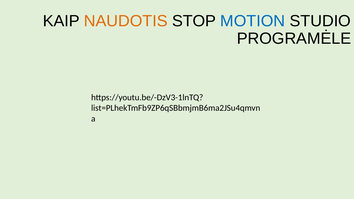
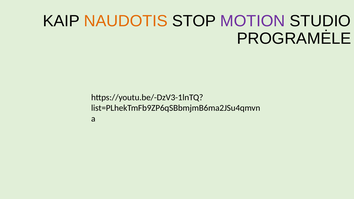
MOTION colour: blue -> purple
